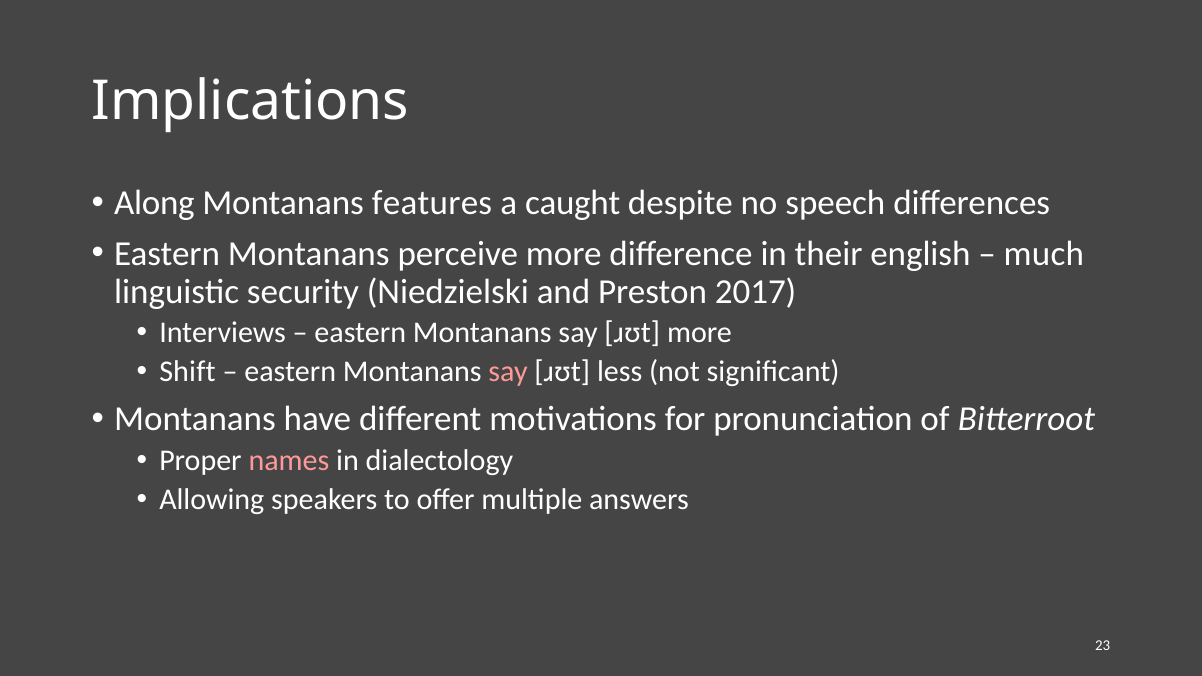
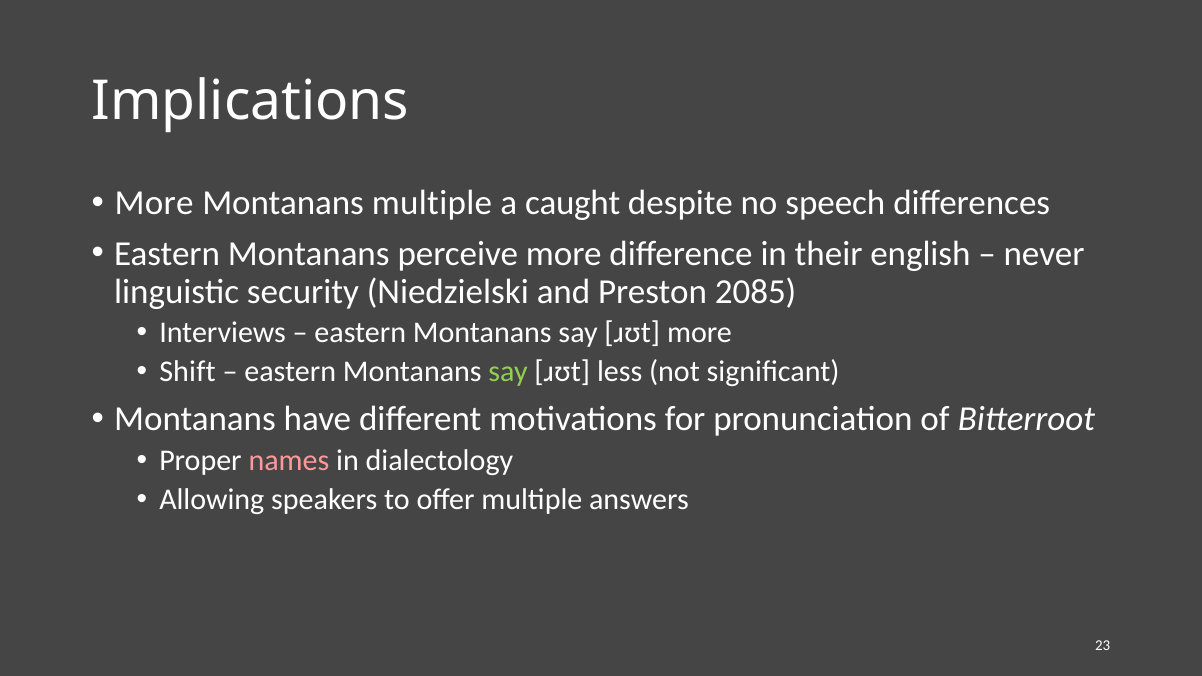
Along at (154, 203): Along -> More
Montanans features: features -> multiple
much: much -> never
2017: 2017 -> 2085
say at (508, 372) colour: pink -> light green
